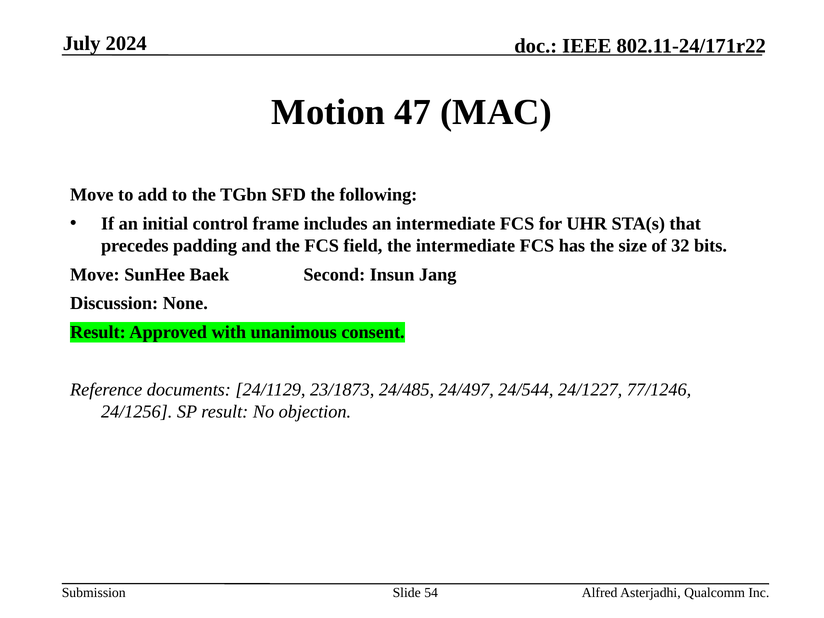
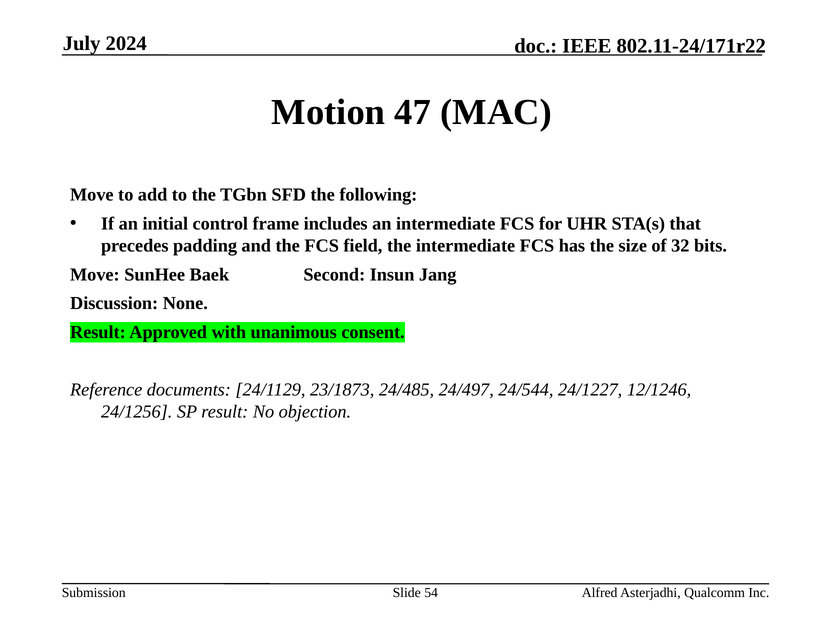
77/1246: 77/1246 -> 12/1246
